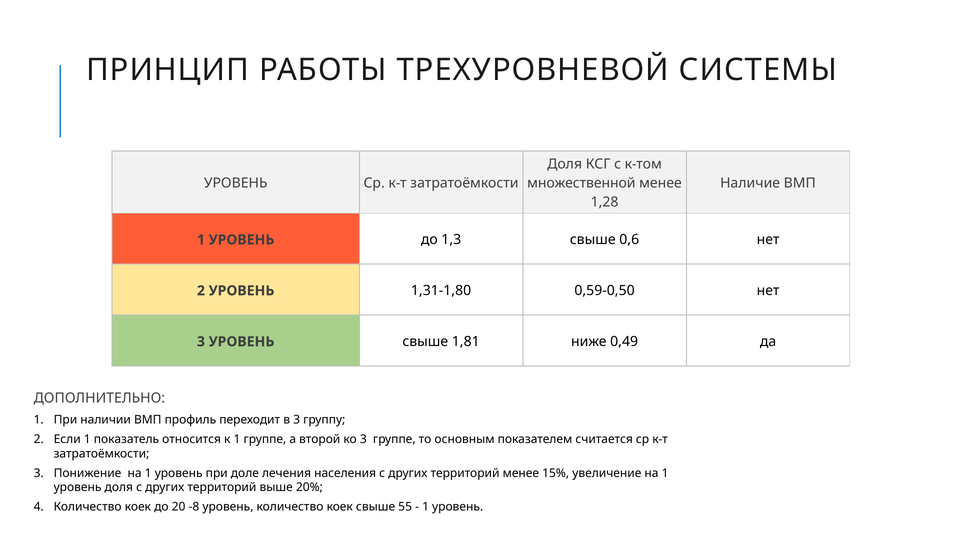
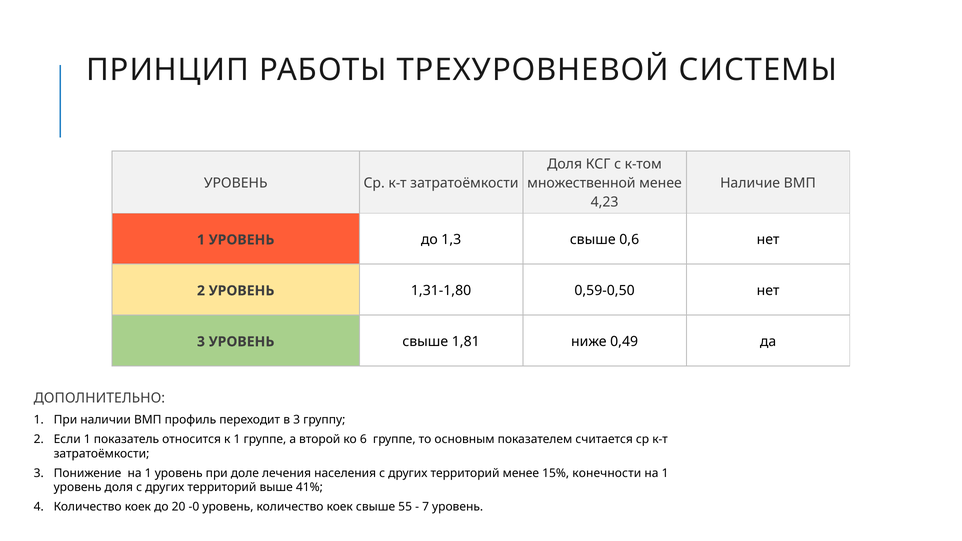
1,28: 1,28 -> 4,23
ко 3: 3 -> 6
увеличение: увеличение -> конечности
20%: 20% -> 41%
-8: -8 -> -0
1 at (426, 507): 1 -> 7
